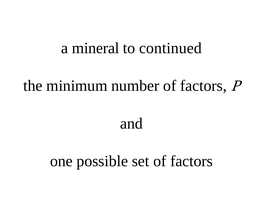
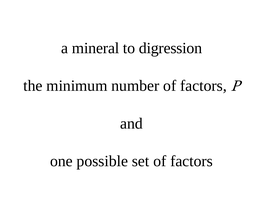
continued: continued -> digression
